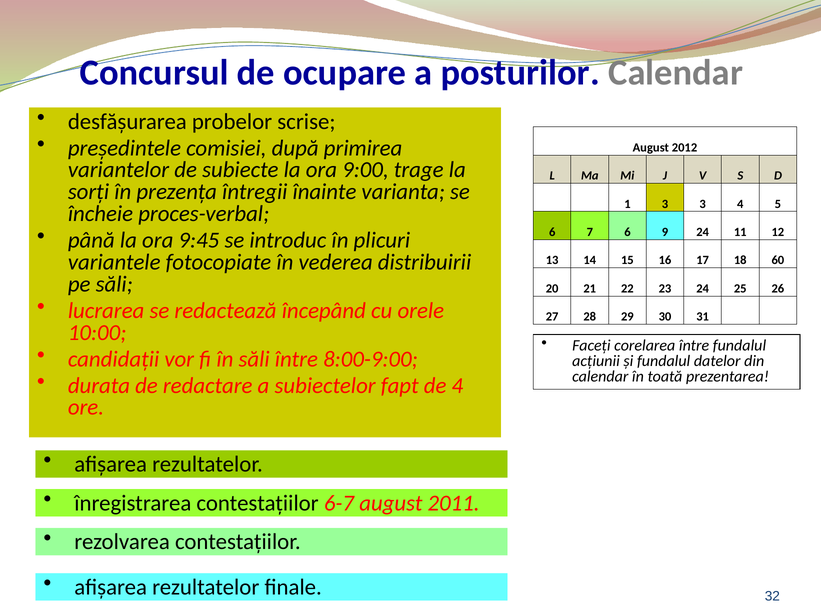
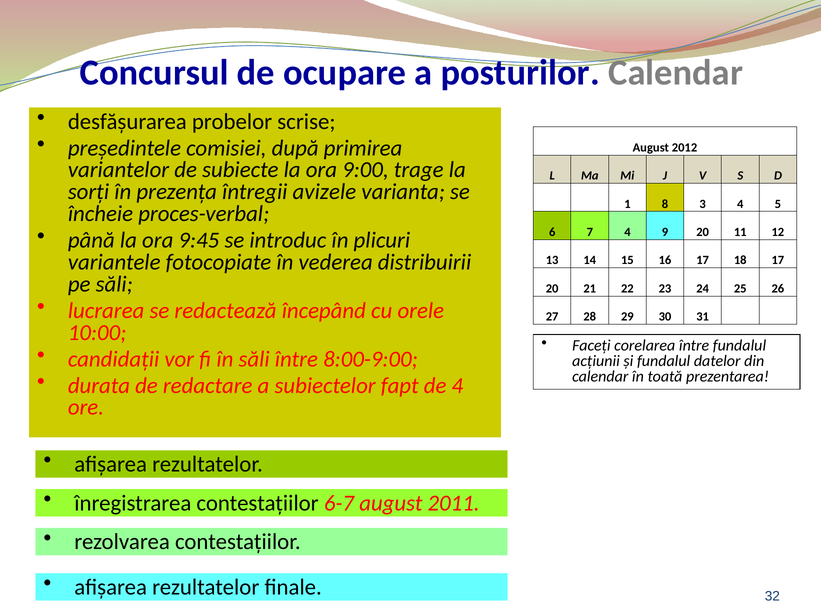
înainte: înainte -> avizele
1 3: 3 -> 8
7 6: 6 -> 4
9 24: 24 -> 20
18 60: 60 -> 17
